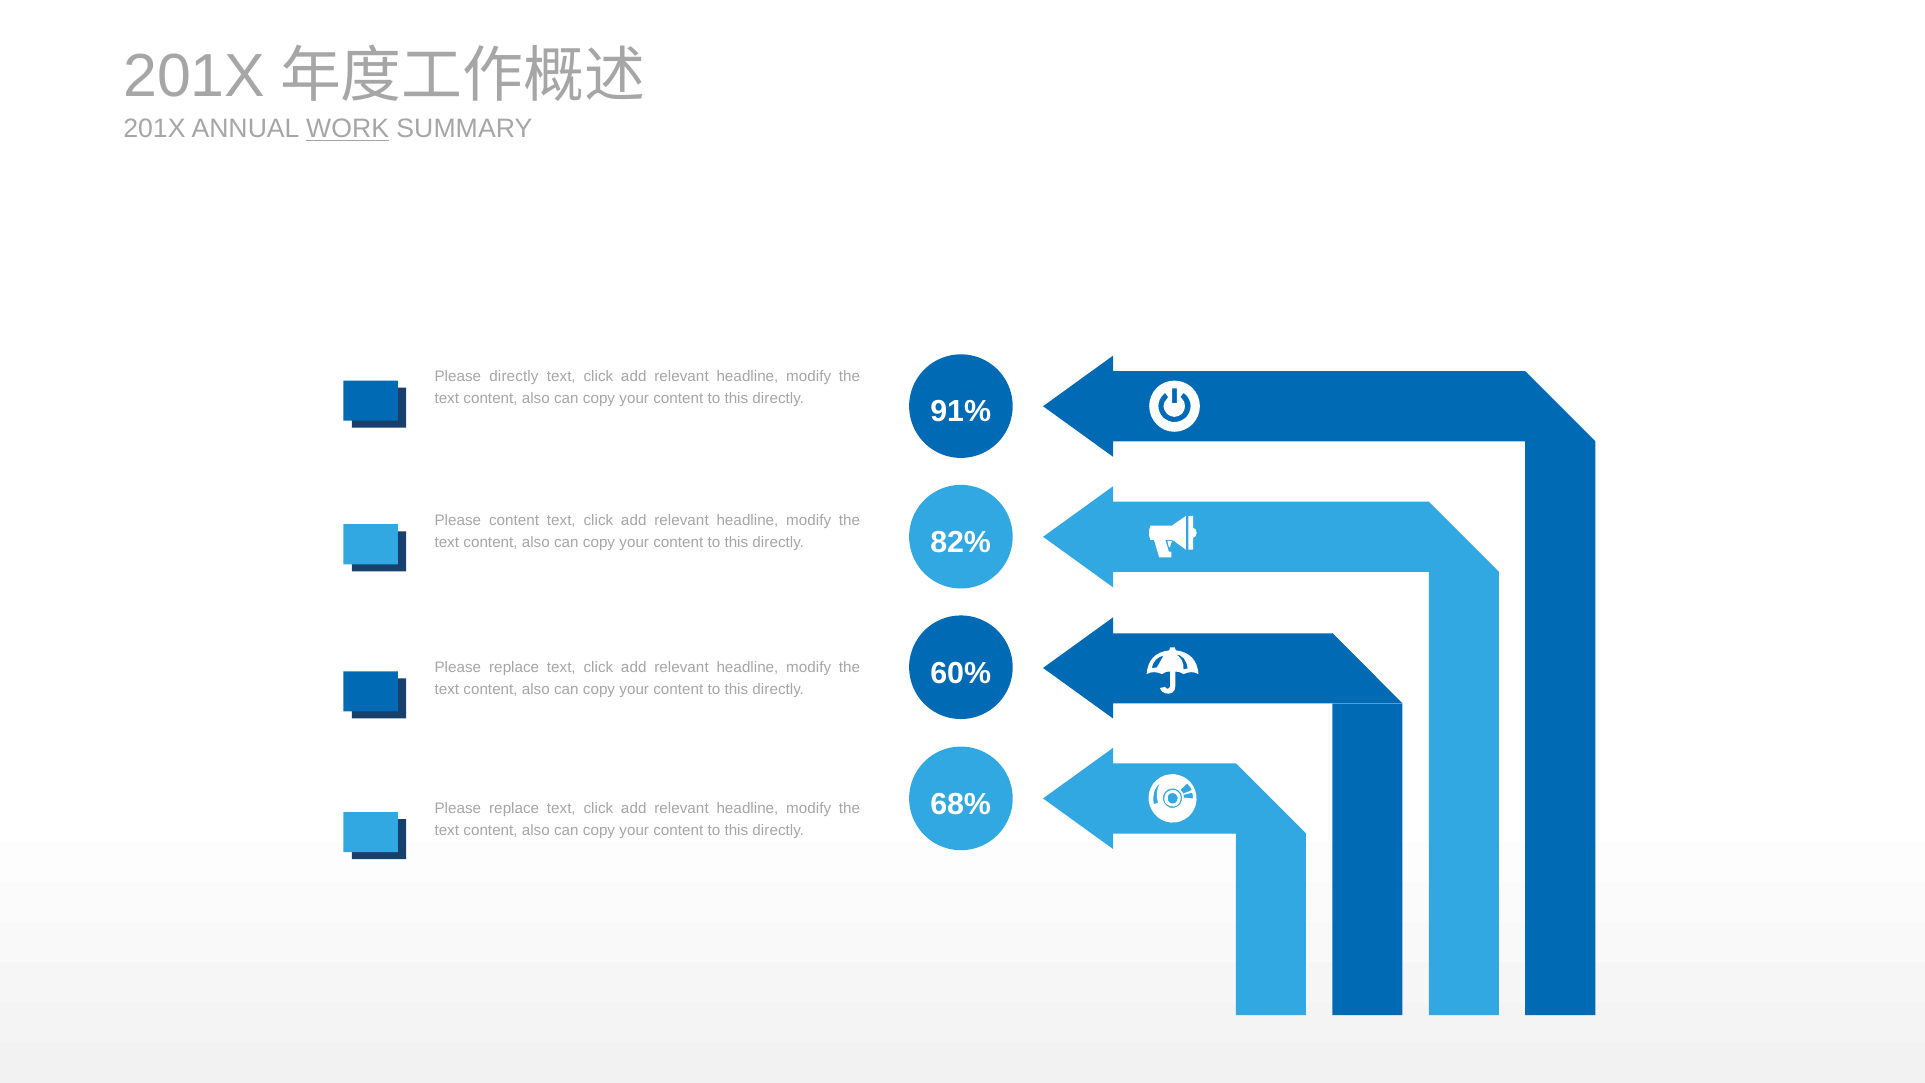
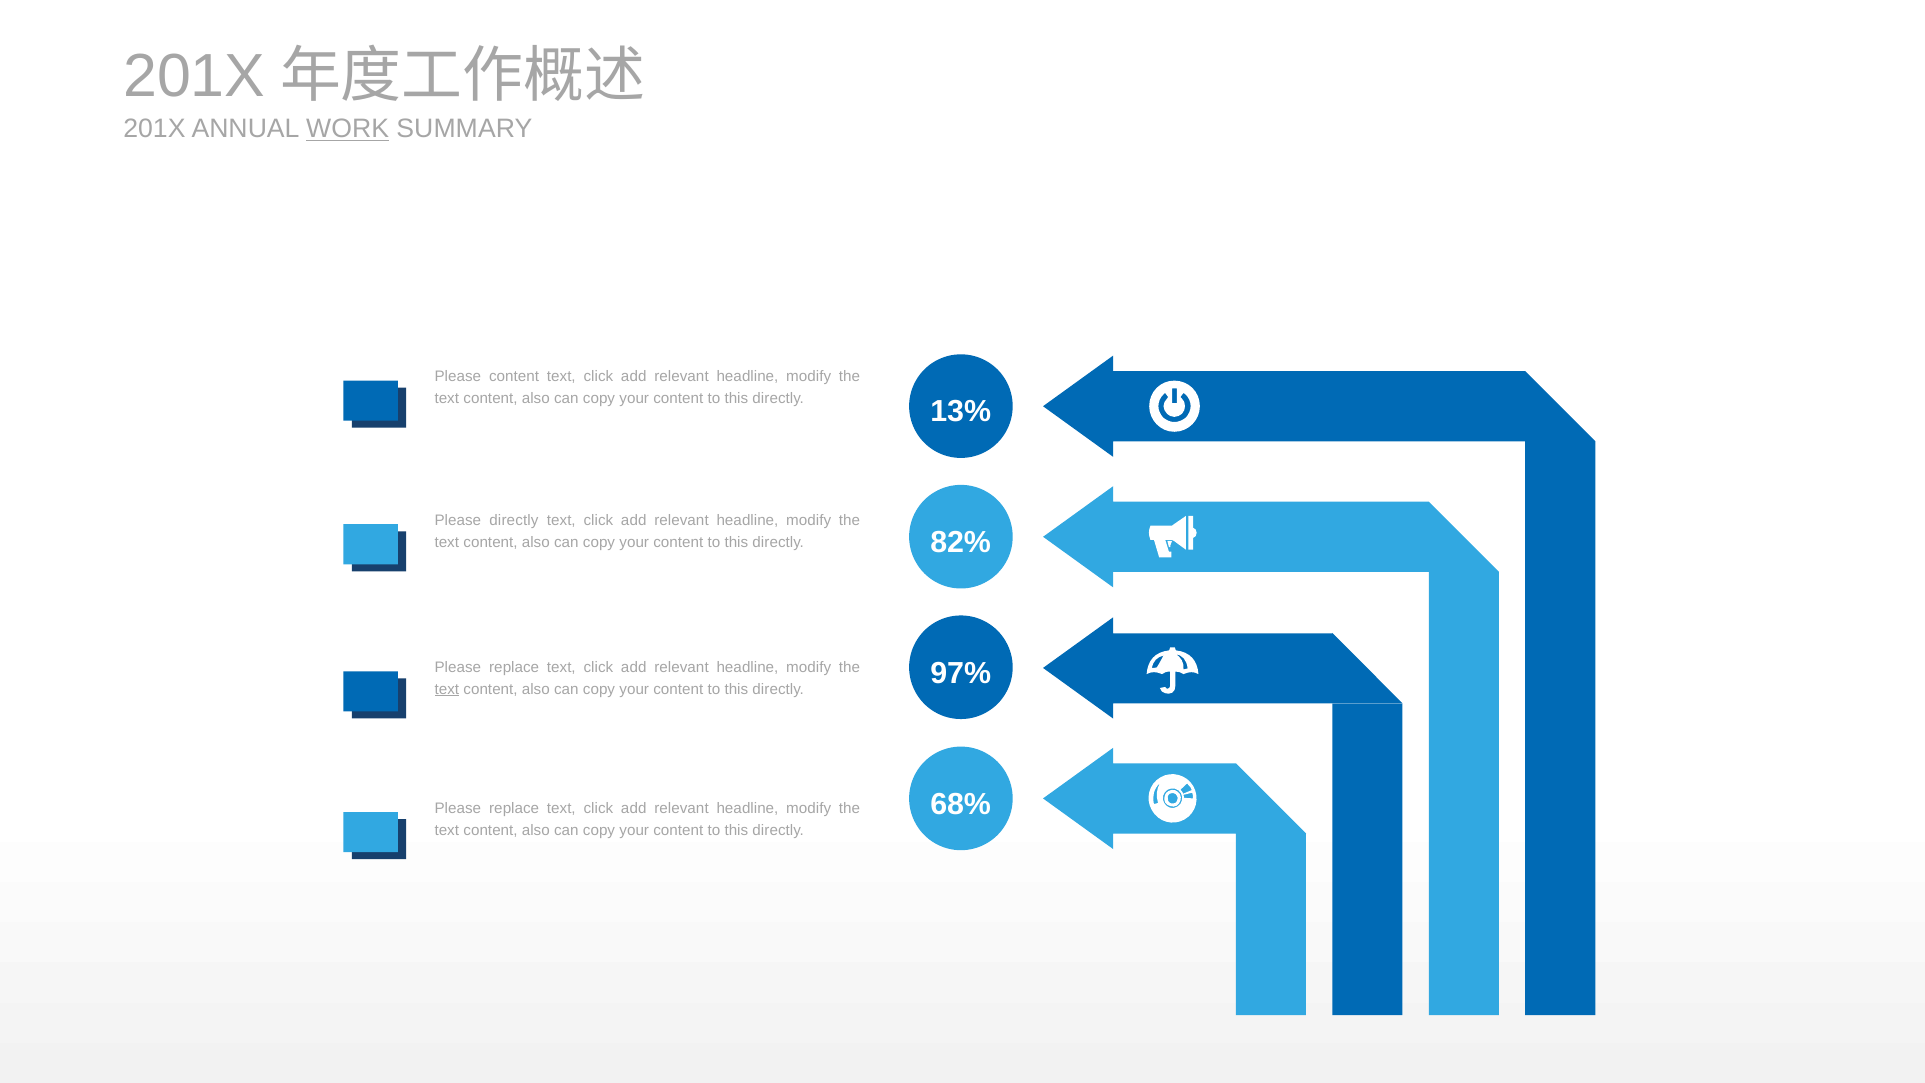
Please directly: directly -> content
91%: 91% -> 13%
Please content: content -> directly
60%: 60% -> 97%
text at (447, 689) underline: none -> present
